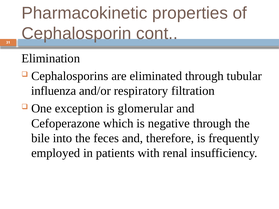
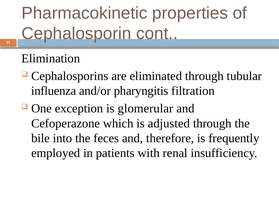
respiratory: respiratory -> pharyngitis
negative: negative -> adjusted
